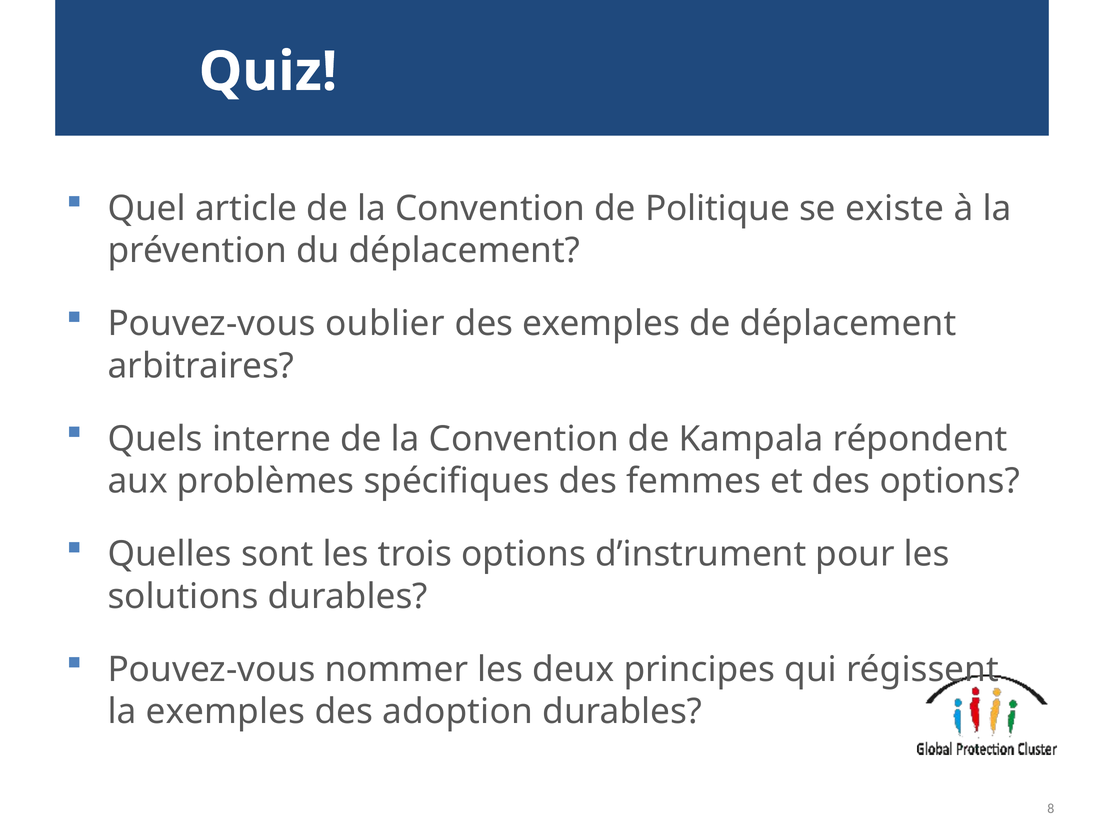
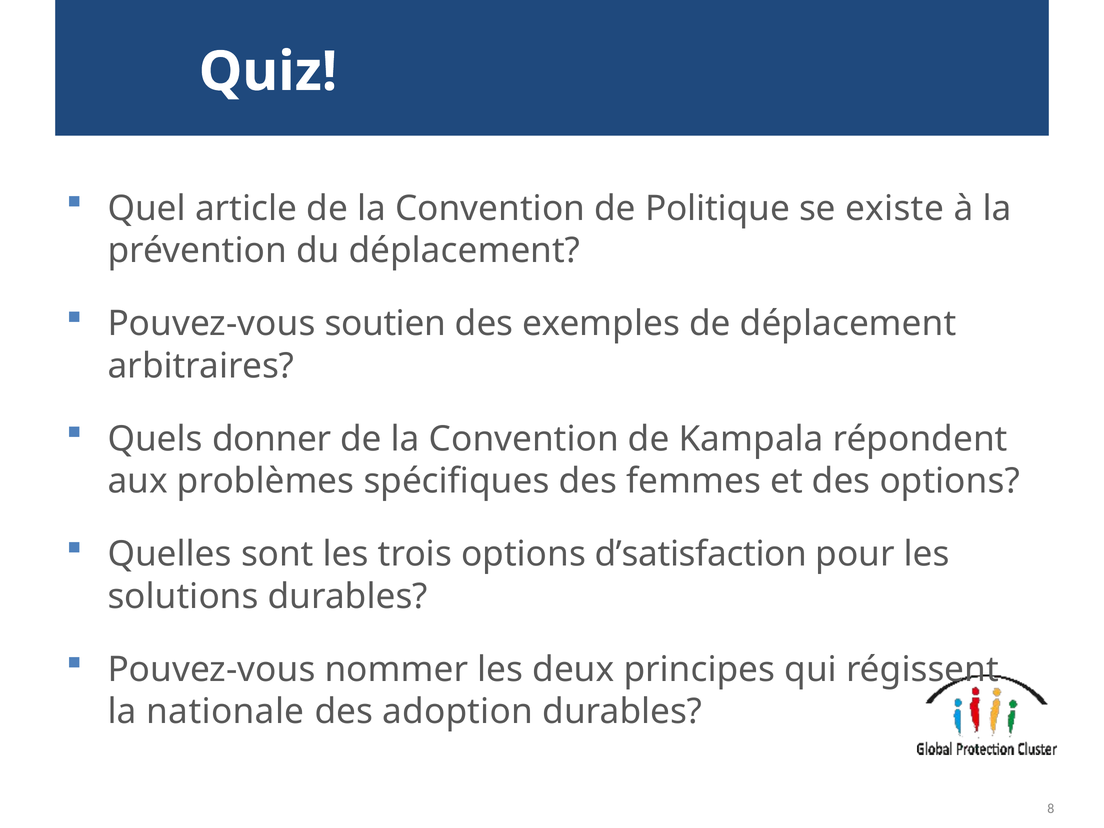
oublier: oublier -> soutien
interne: interne -> donner
d’instrument: d’instrument -> d’satisfaction
la exemples: exemples -> nationale
